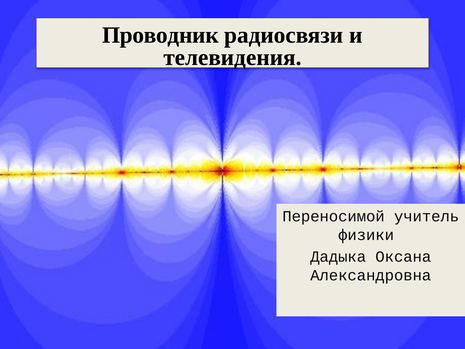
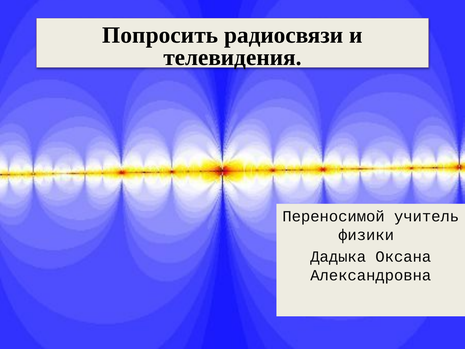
Проводник: Проводник -> Попросить
